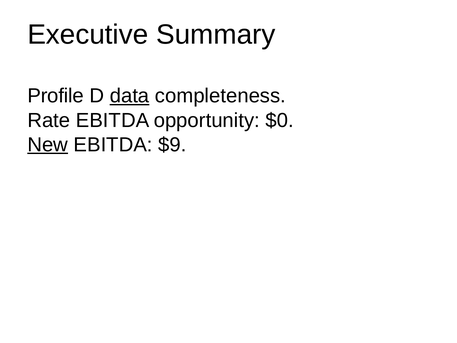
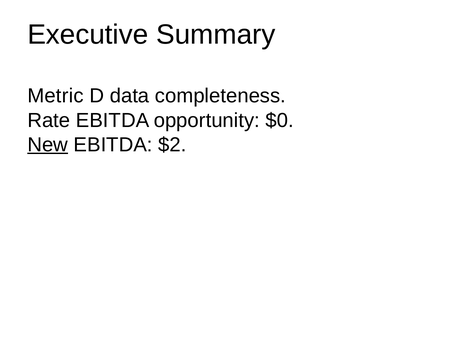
Profile: Profile -> Metric
data underline: present -> none
$9: $9 -> $2
